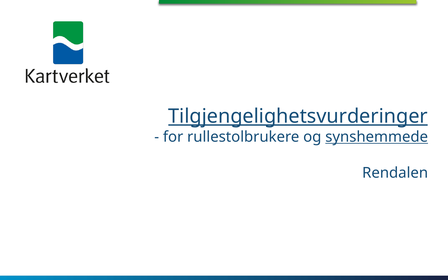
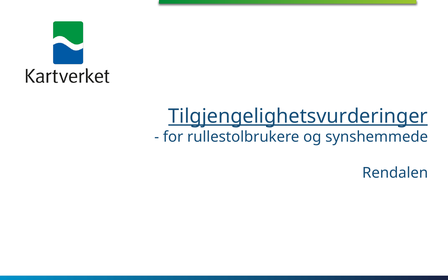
synshemmede underline: present -> none
